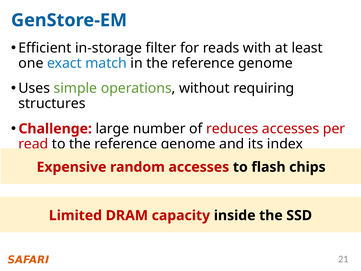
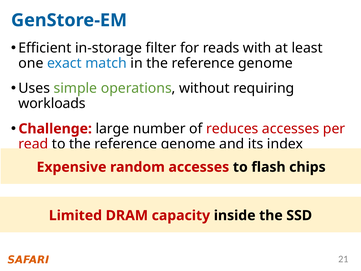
structures: structures -> workloads
